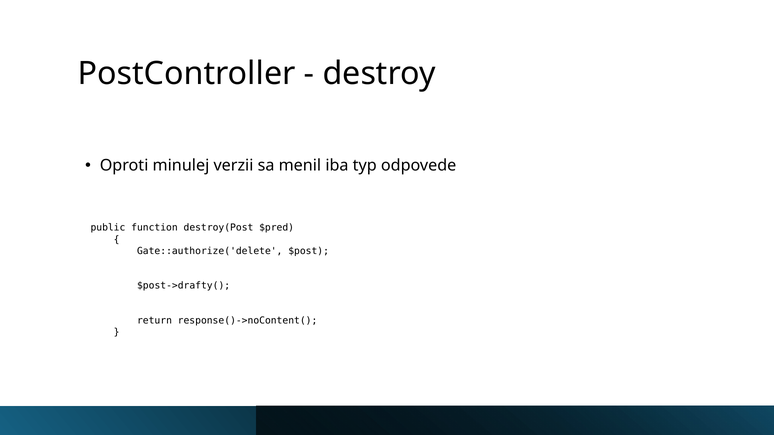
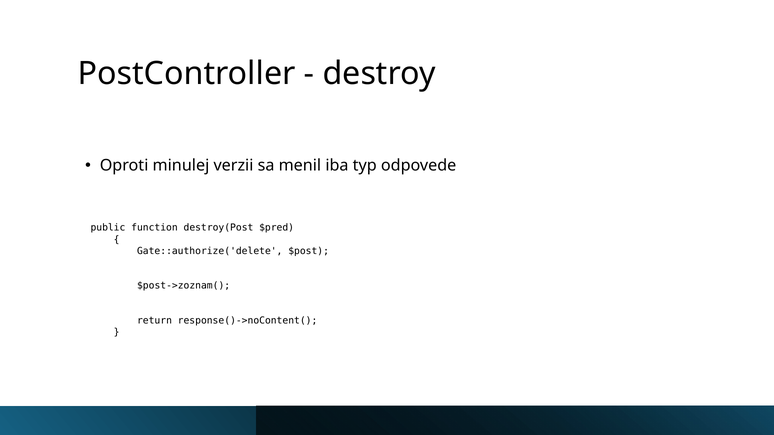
$post->drafty(: $post->drafty( -> $post->zoznam(
